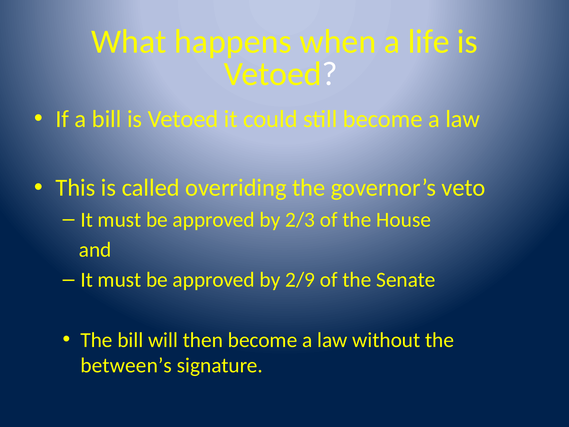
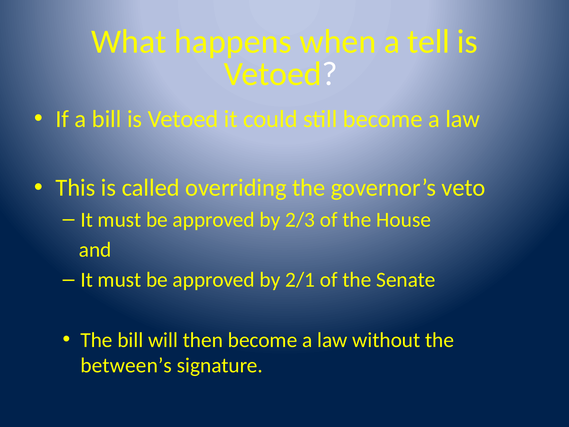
life: life -> tell
2/9: 2/9 -> 2/1
